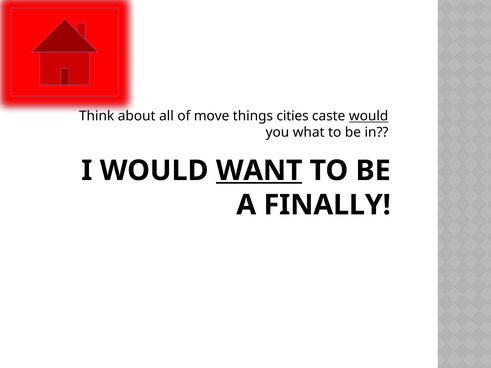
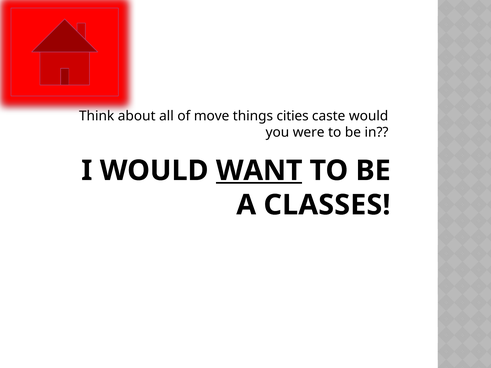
would at (369, 116) underline: present -> none
what: what -> were
FINALLY: FINALLY -> CLASSES
